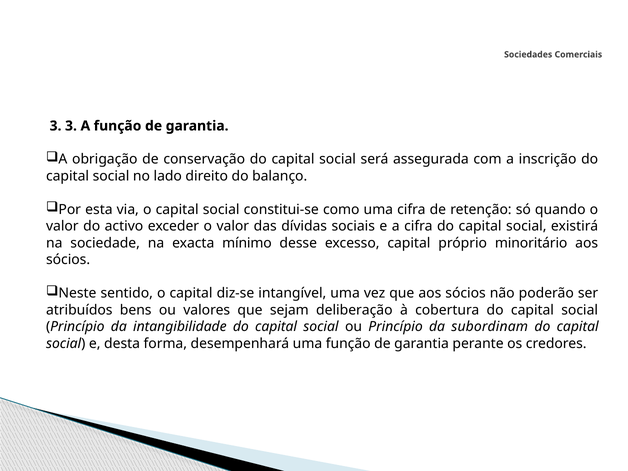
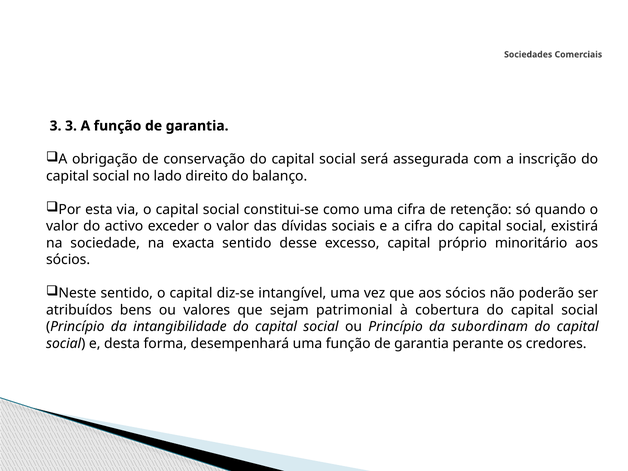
exacta mínimo: mínimo -> sentido
deliberação: deliberação -> patrimonial
